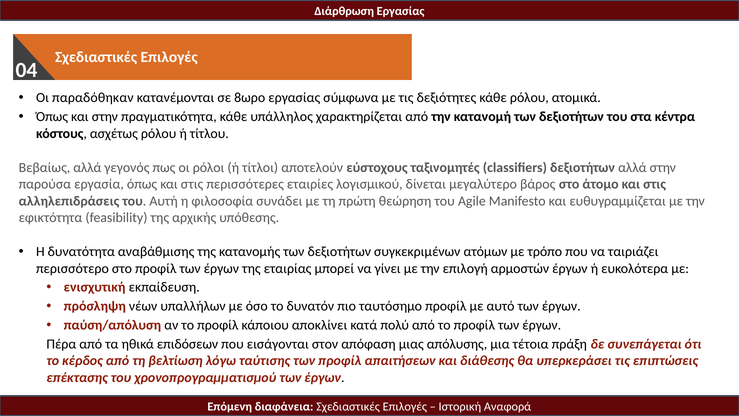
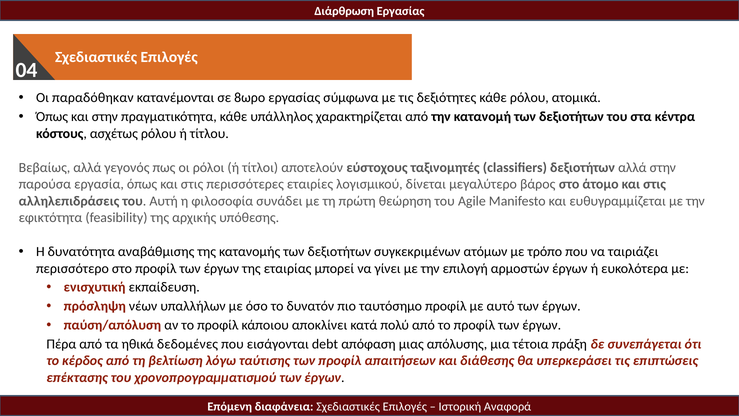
επιδόσεων: επιδόσεων -> δεδομένες
στον: στον -> debt
